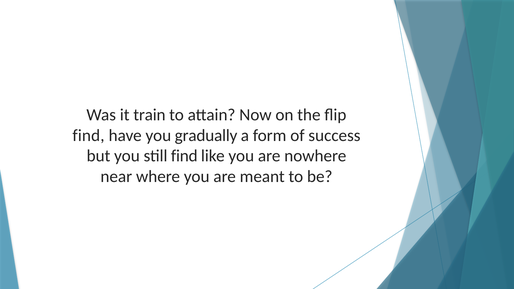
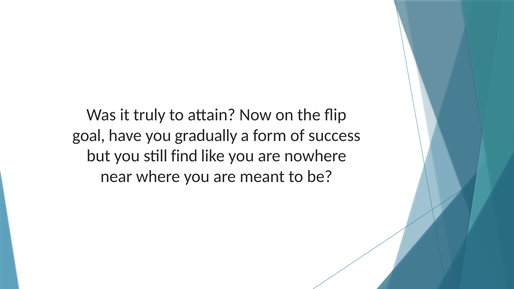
train: train -> truly
find at (89, 135): find -> goal
